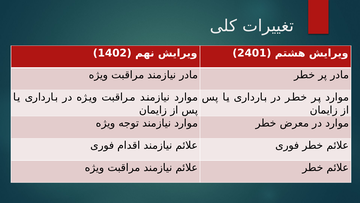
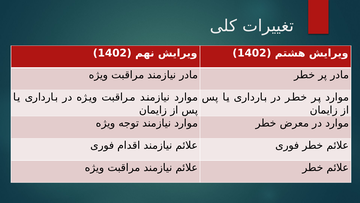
2401 at (252, 53): 2401 -> 1402
